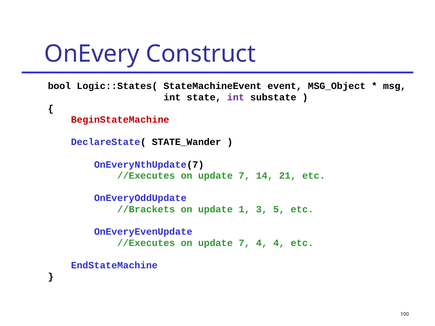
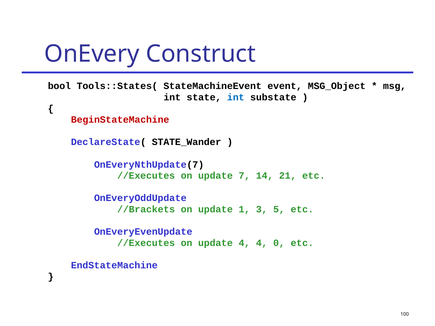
Logic::States(: Logic::States( -> Tools::States(
int at (236, 97) colour: purple -> blue
7 at (244, 243): 7 -> 4
4 4: 4 -> 0
